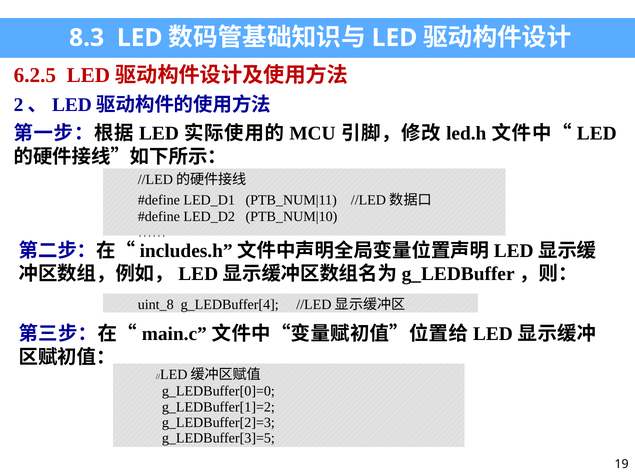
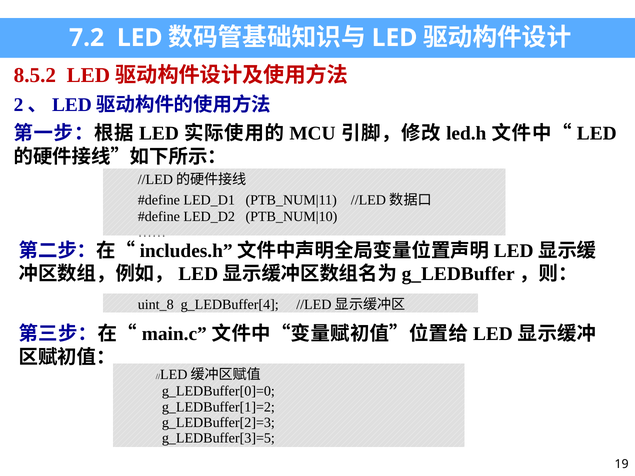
8.3: 8.3 -> 7.2
6.2.5: 6.2.5 -> 8.5.2
